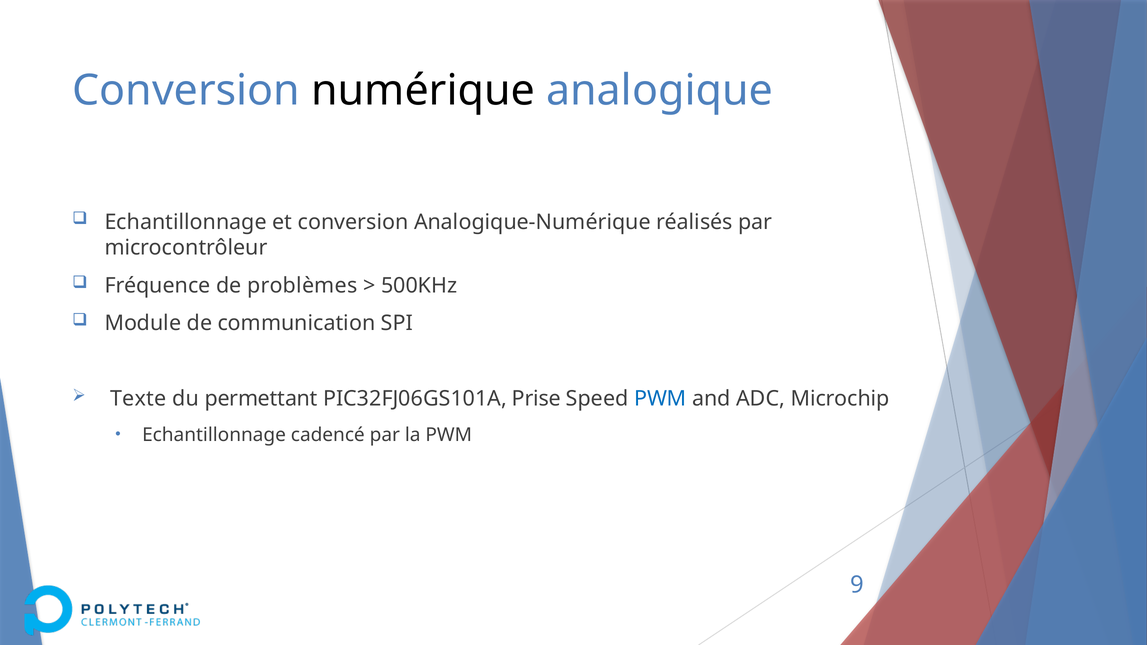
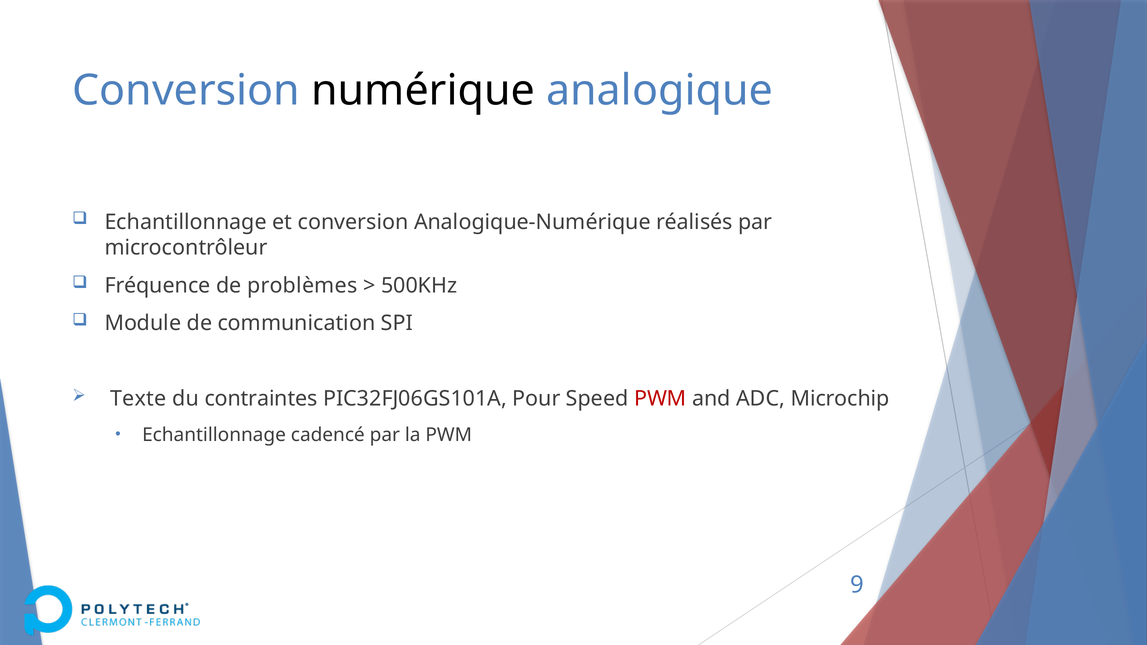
permettant: permettant -> contraintes
Prise: Prise -> Pour
PWM at (660, 399) colour: blue -> red
